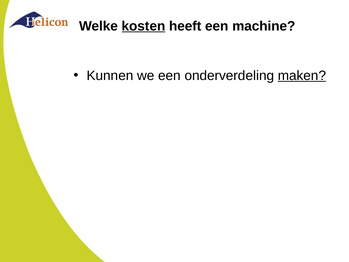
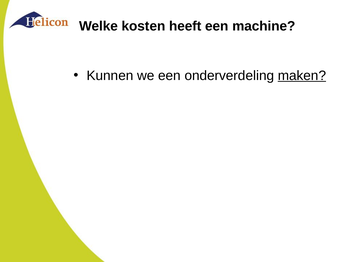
kosten underline: present -> none
